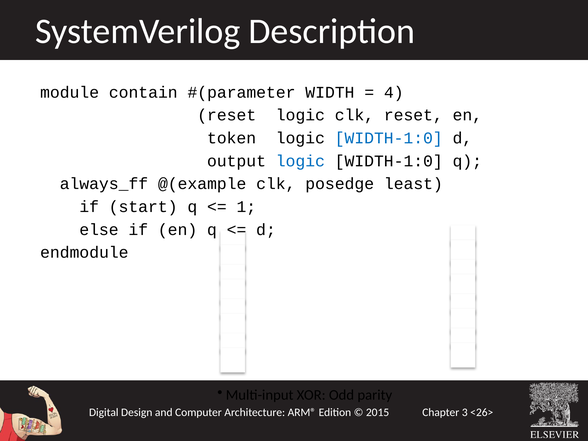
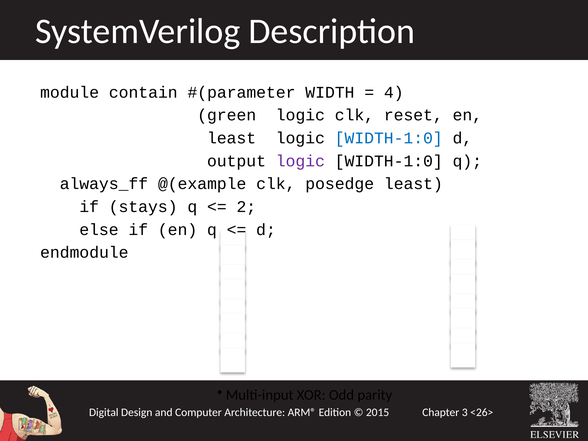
reset at (227, 115): reset -> green
token at (232, 138): token -> least
logic at (300, 161) colour: blue -> purple
start: start -> stays
1: 1 -> 2
